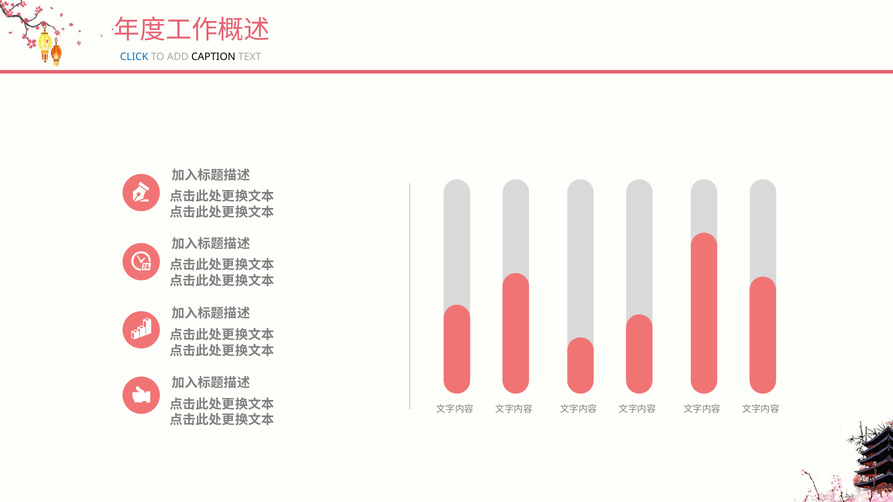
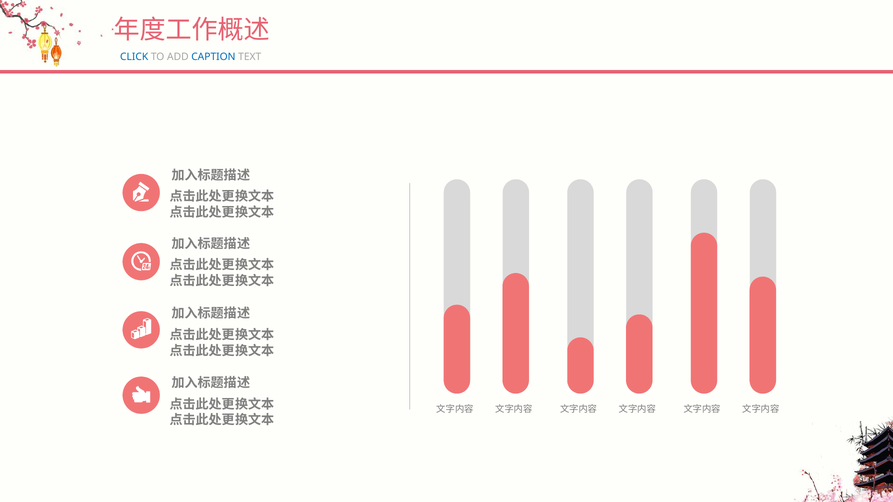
CAPTION colour: black -> blue
